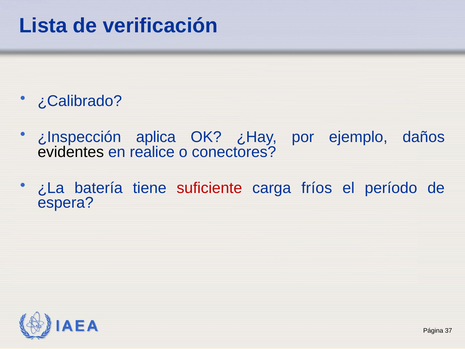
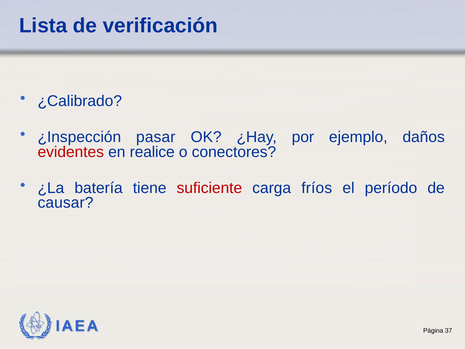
aplica: aplica -> pasar
evidentes colour: black -> red
espera: espera -> causar
